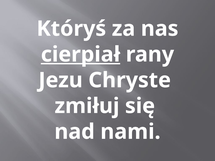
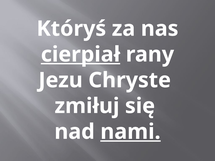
nami underline: none -> present
